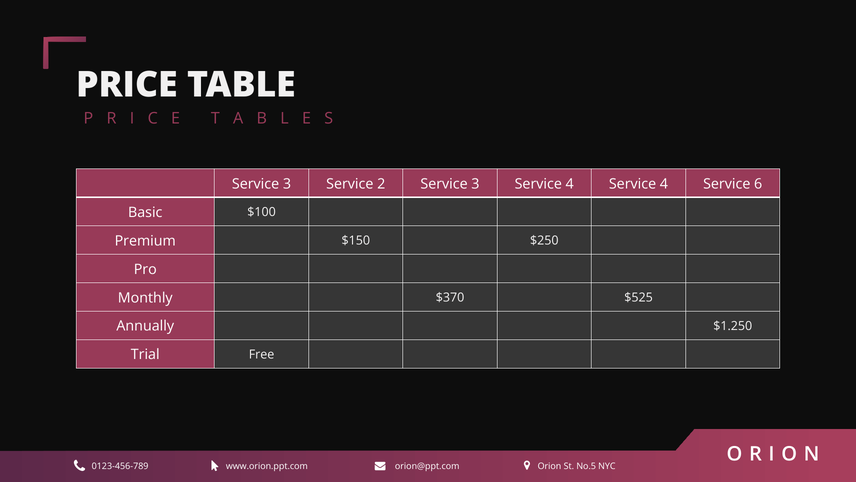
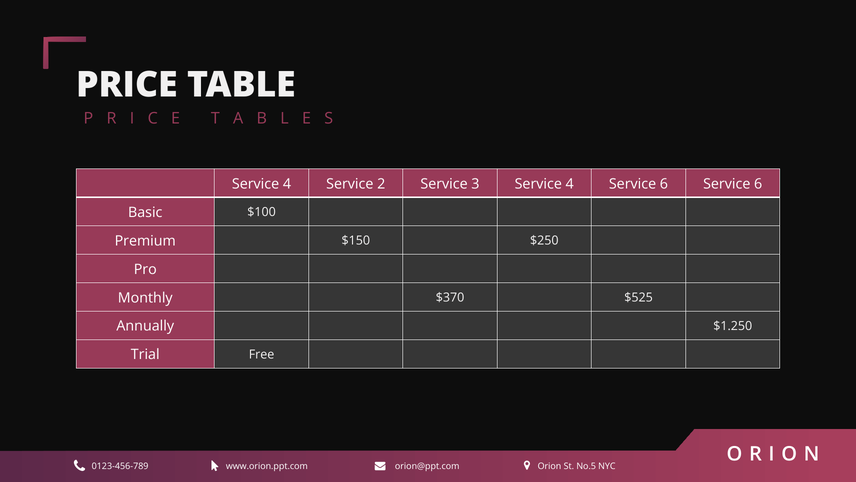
3 at (287, 184): 3 -> 4
4 Service 4: 4 -> 6
